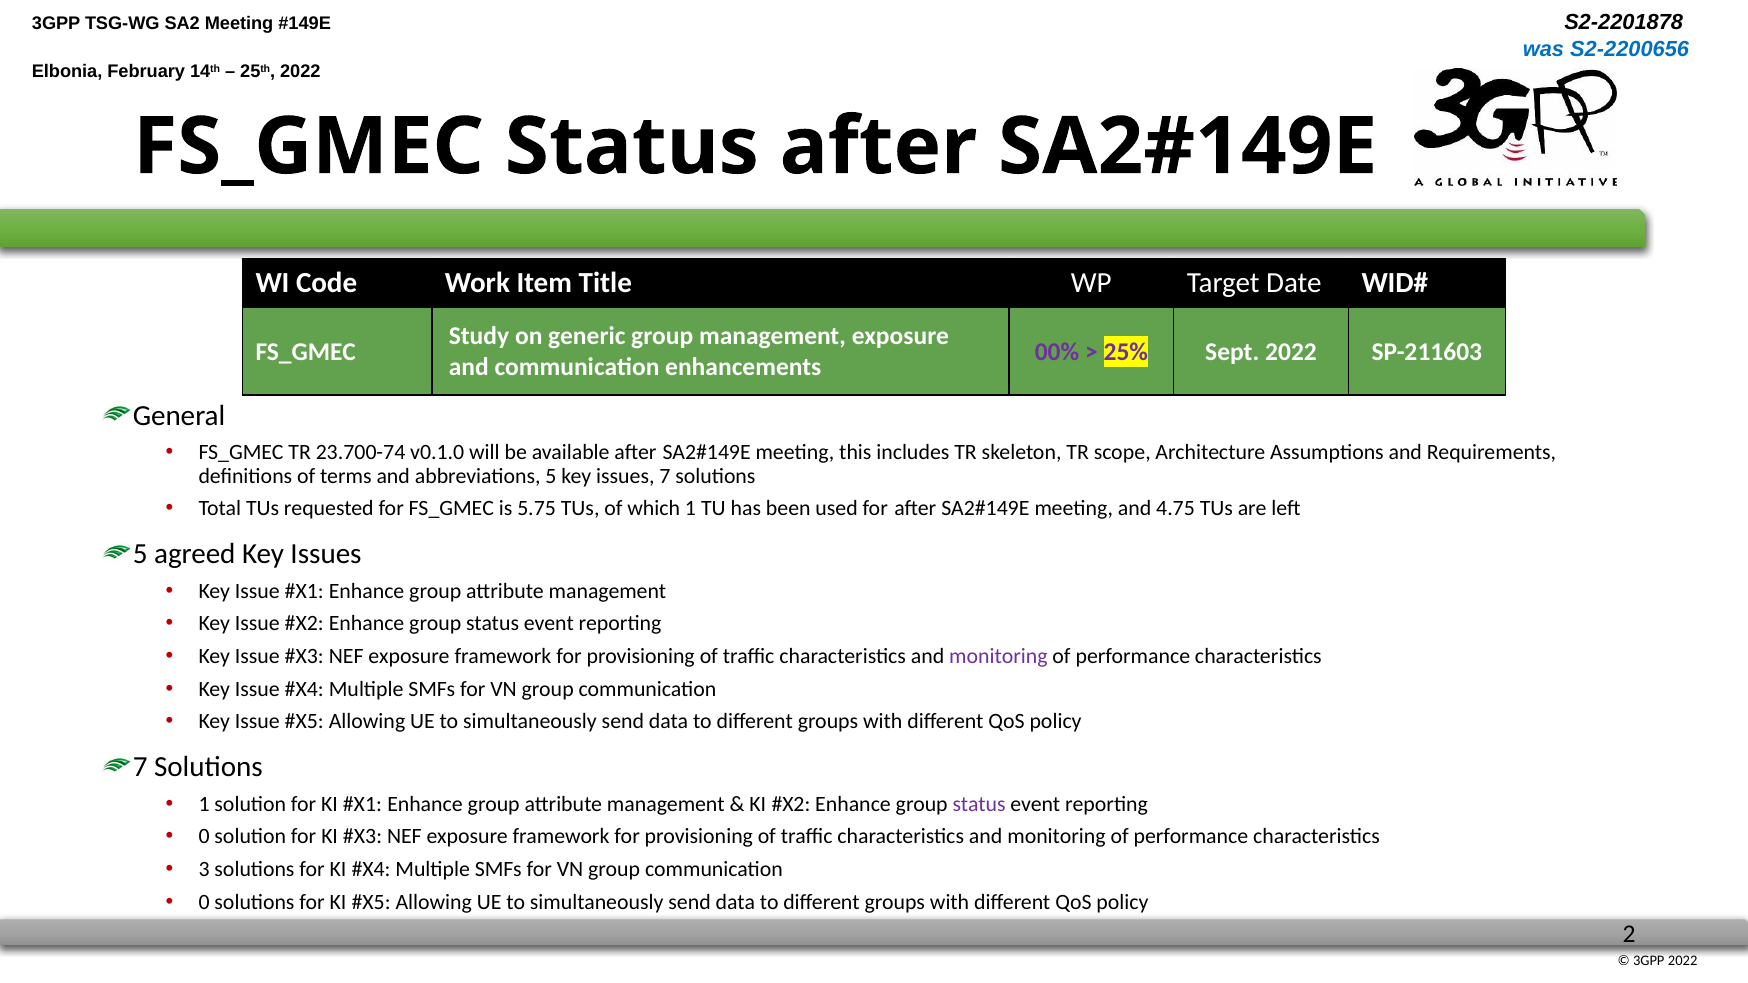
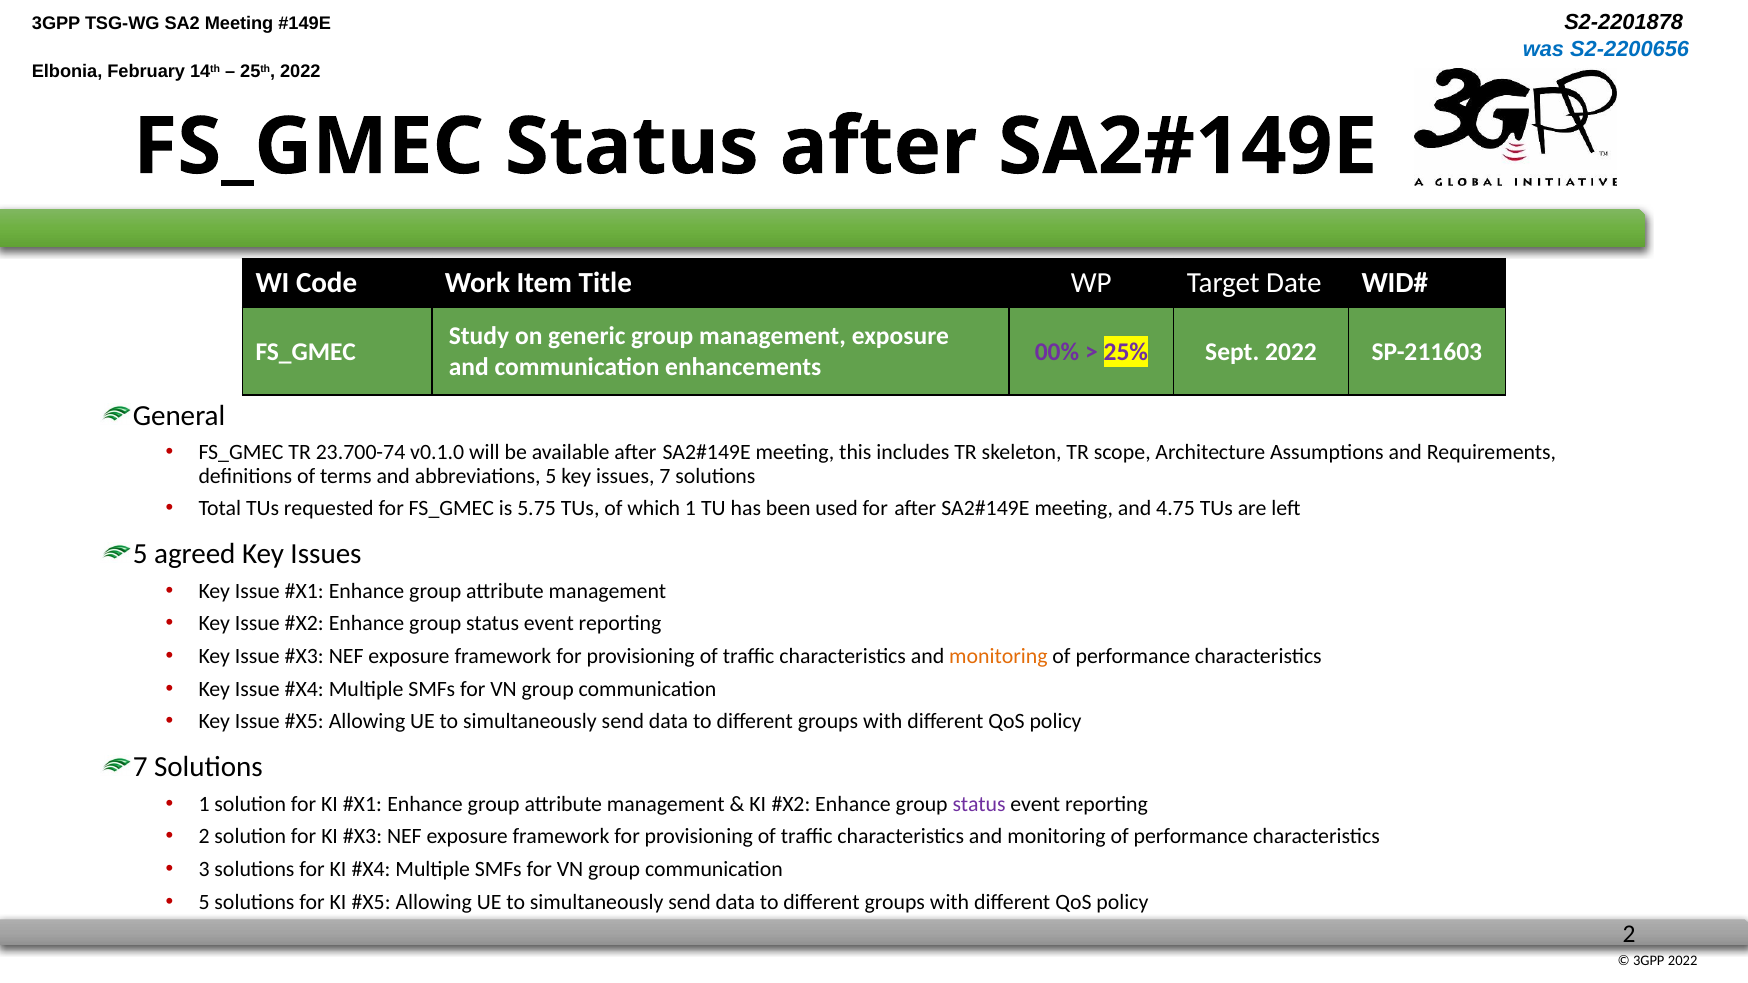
monitoring at (998, 656) colour: purple -> orange
0 at (204, 837): 0 -> 2
0 at (204, 902): 0 -> 5
